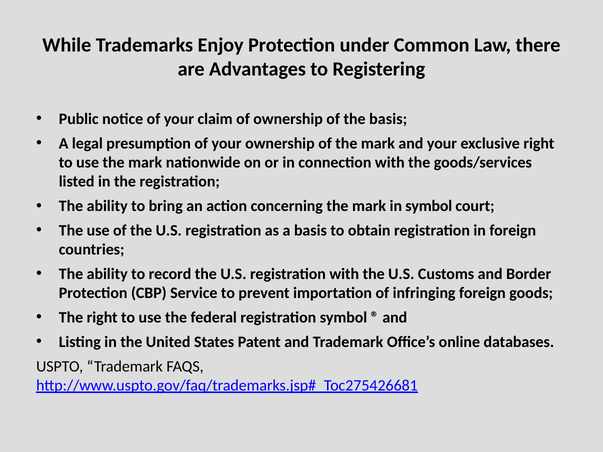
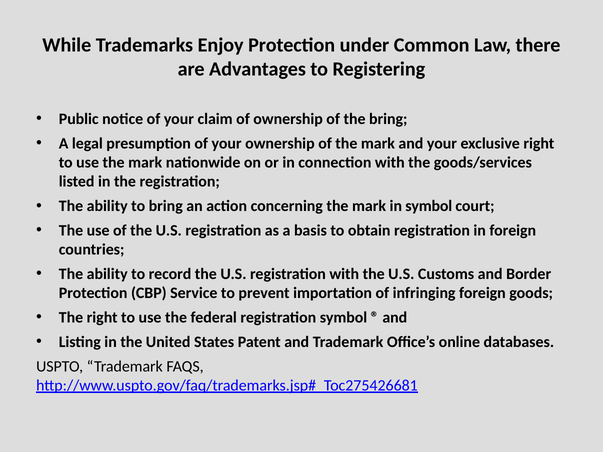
the basis: basis -> bring
